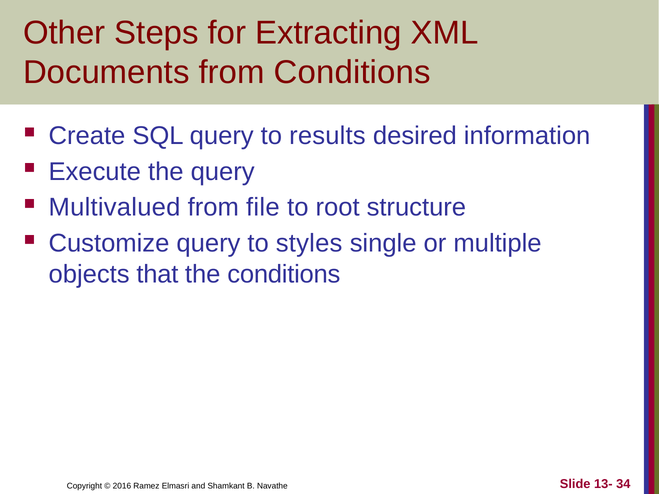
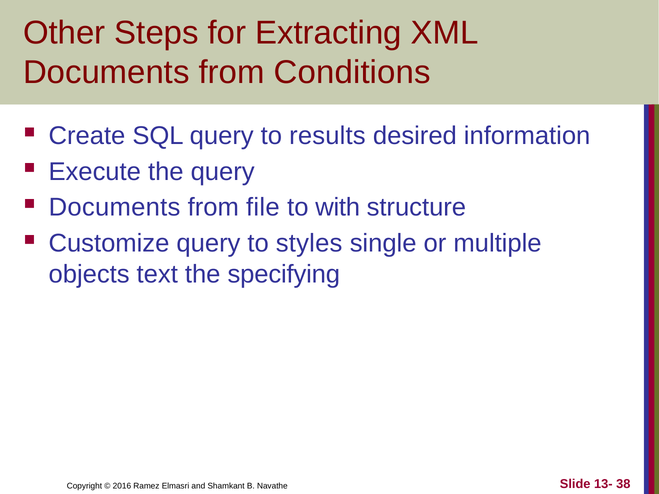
Multivalued at (115, 208): Multivalued -> Documents
root: root -> with
that: that -> text
the conditions: conditions -> specifying
34: 34 -> 38
